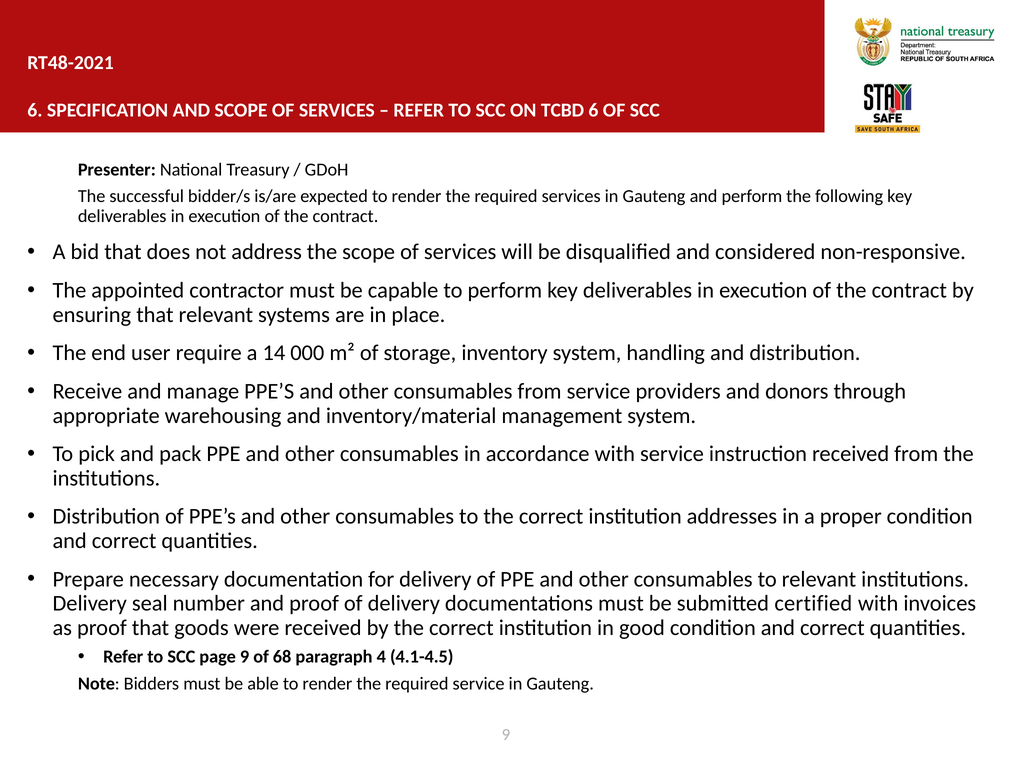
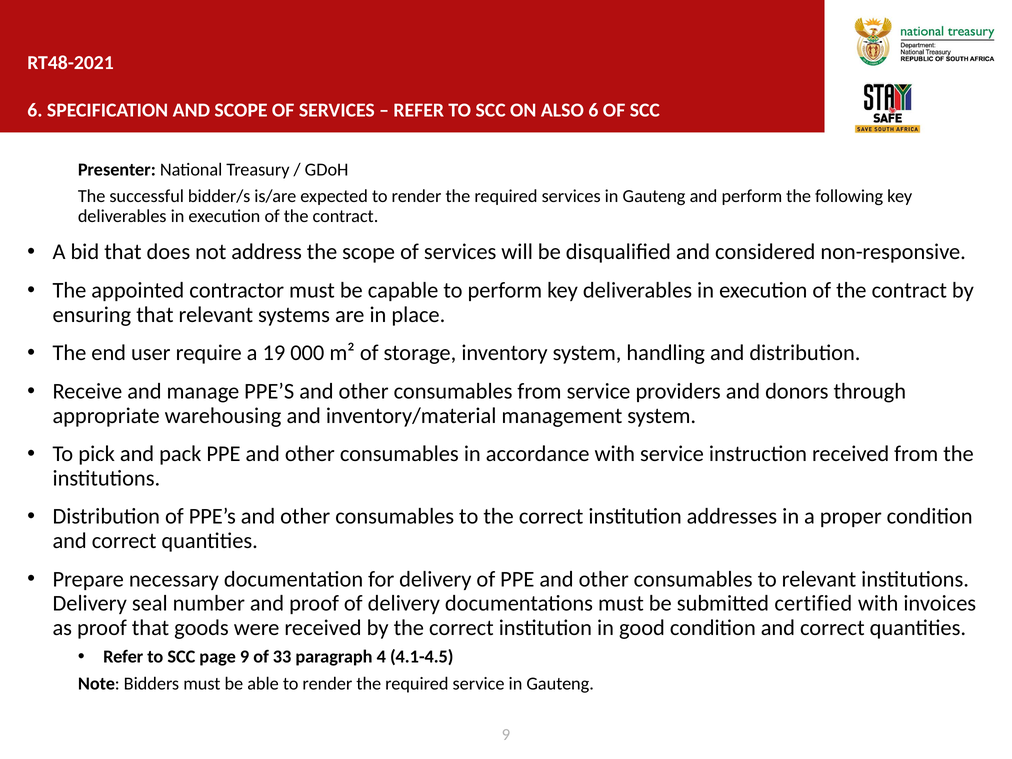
TCBD: TCBD -> ALSO
14: 14 -> 19
68: 68 -> 33
